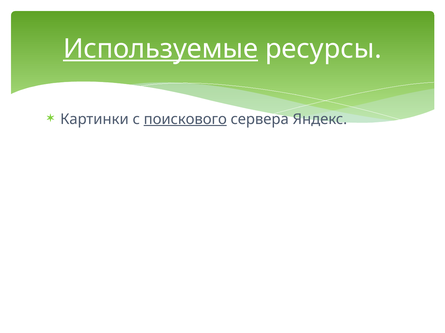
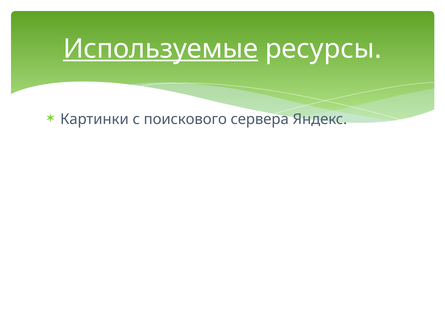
поискового underline: present -> none
